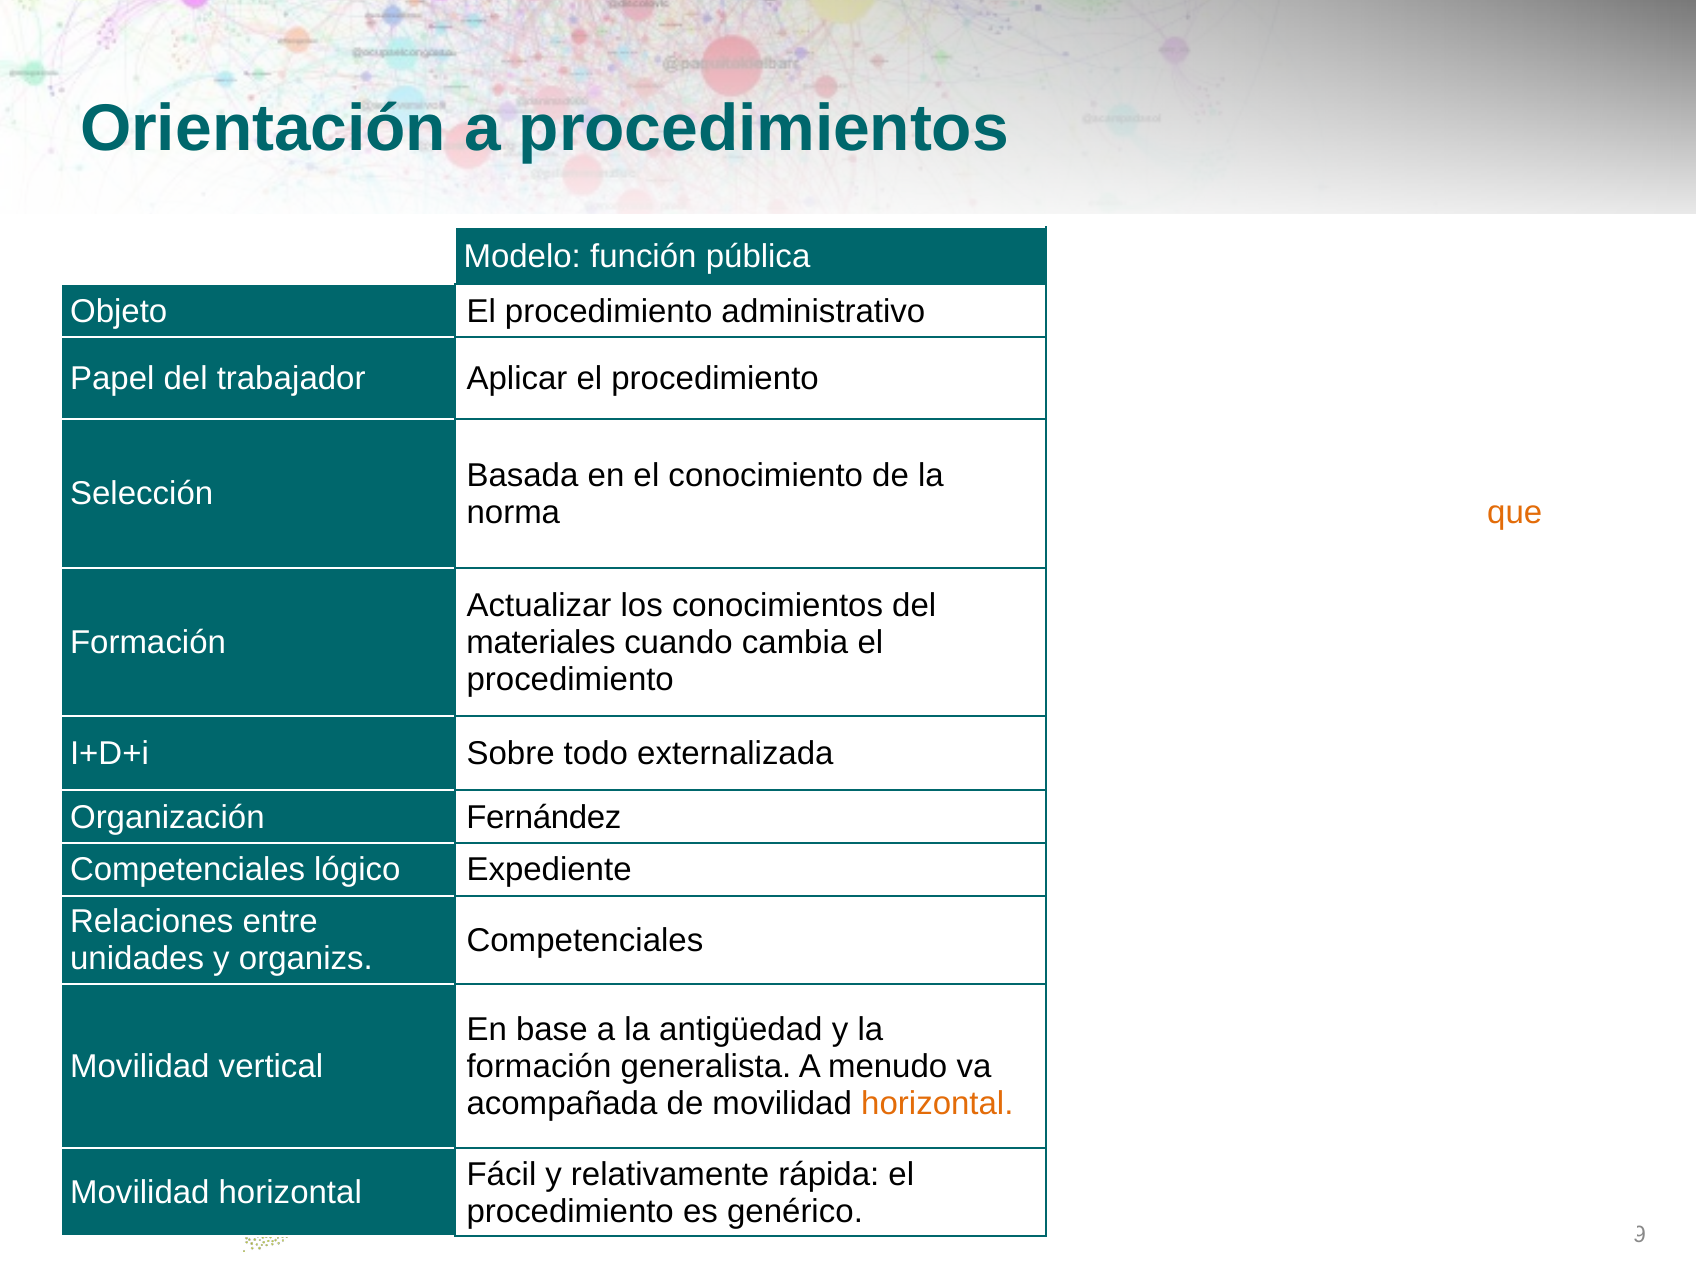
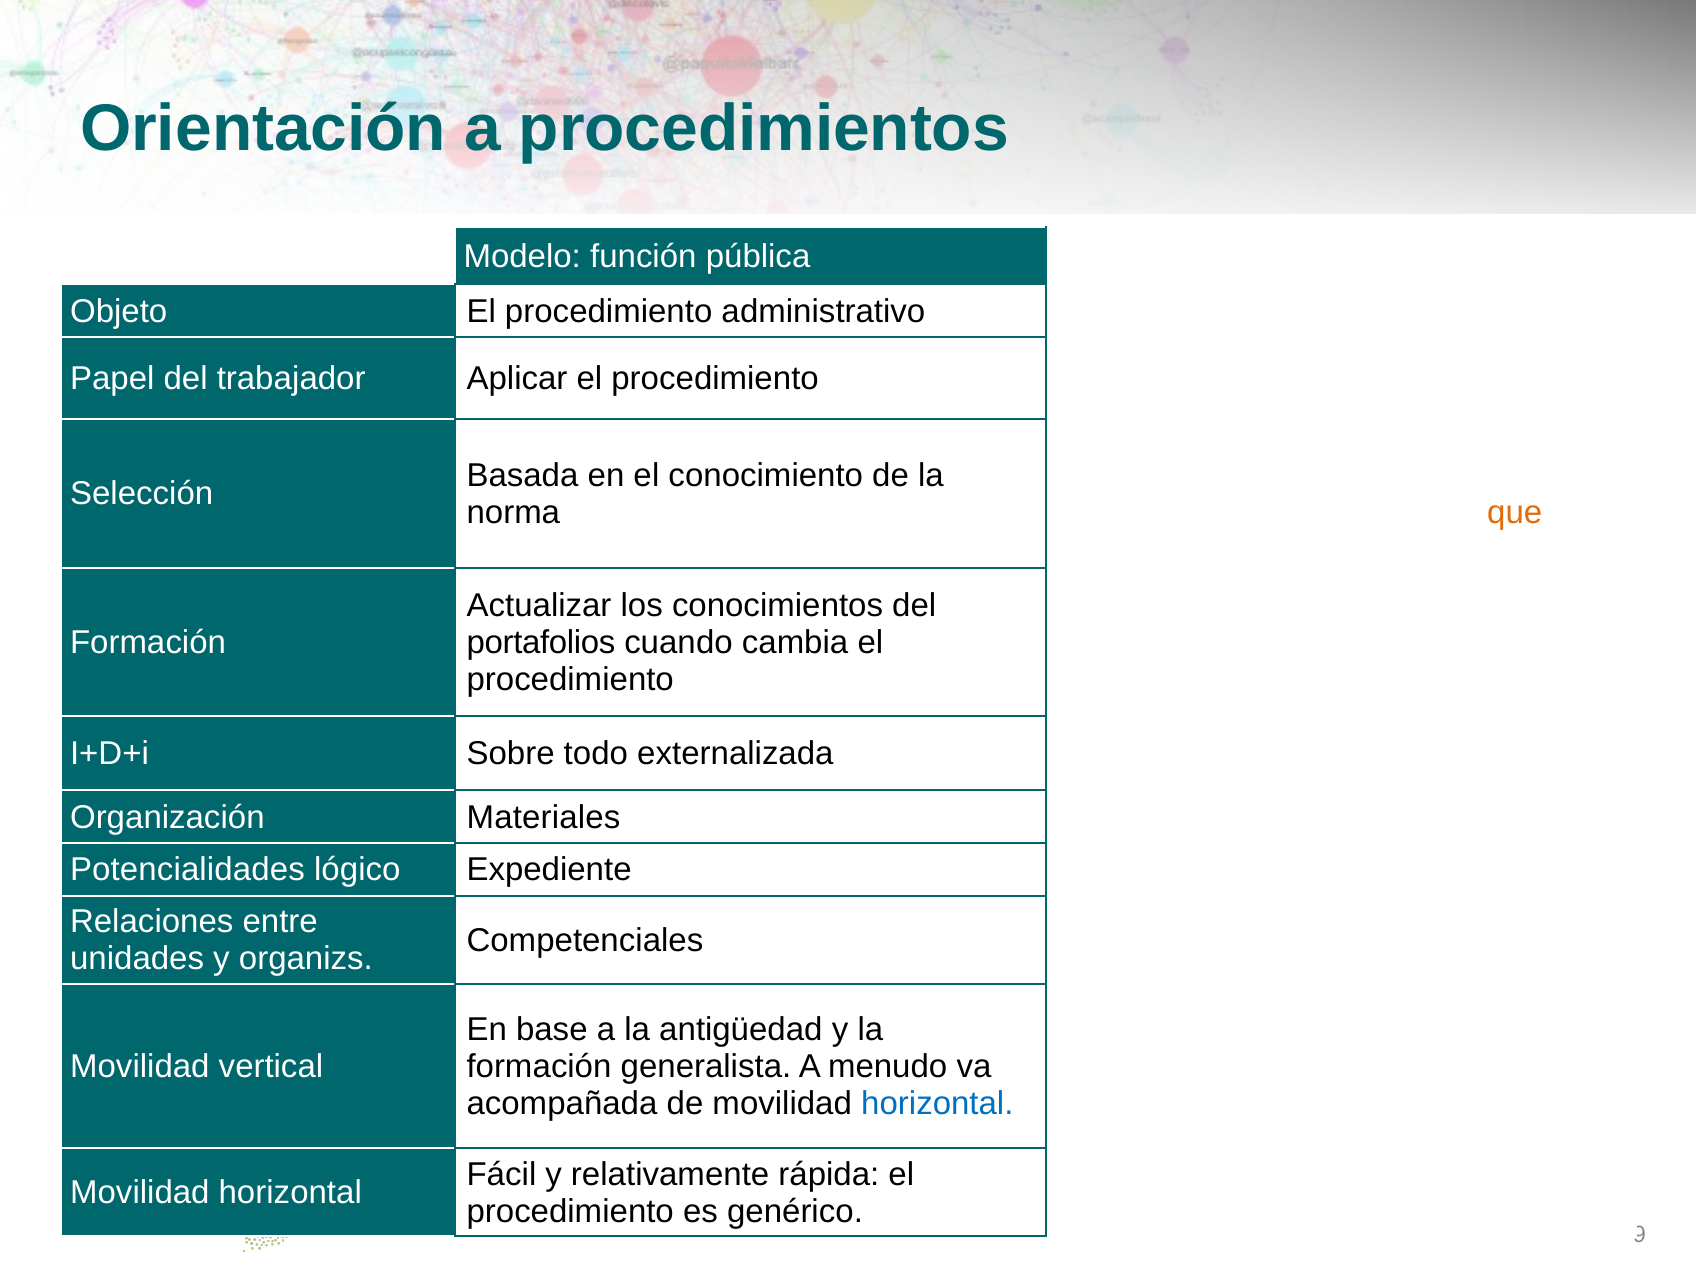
materiales: materiales -> portafolios
Fernández: Fernández -> Materiales
Competenciales at (188, 870): Competenciales -> Potencialidades
horizontal at (937, 1103) colour: orange -> blue
